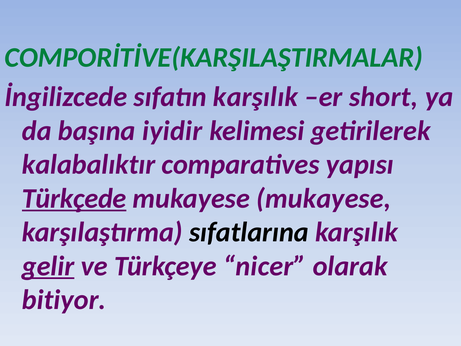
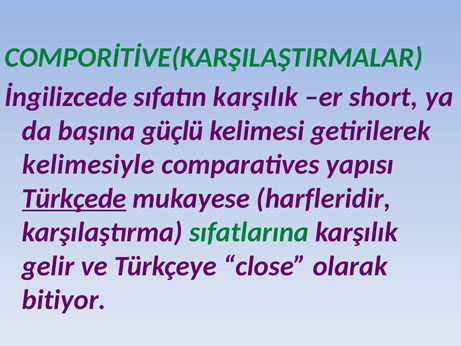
iyidir: iyidir -> güçlü
kalabalıktır: kalabalıktır -> kelimesiyle
mukayese mukayese: mukayese -> harfleridir
sıfatlarına colour: black -> green
gelir underline: present -> none
nicer: nicer -> close
